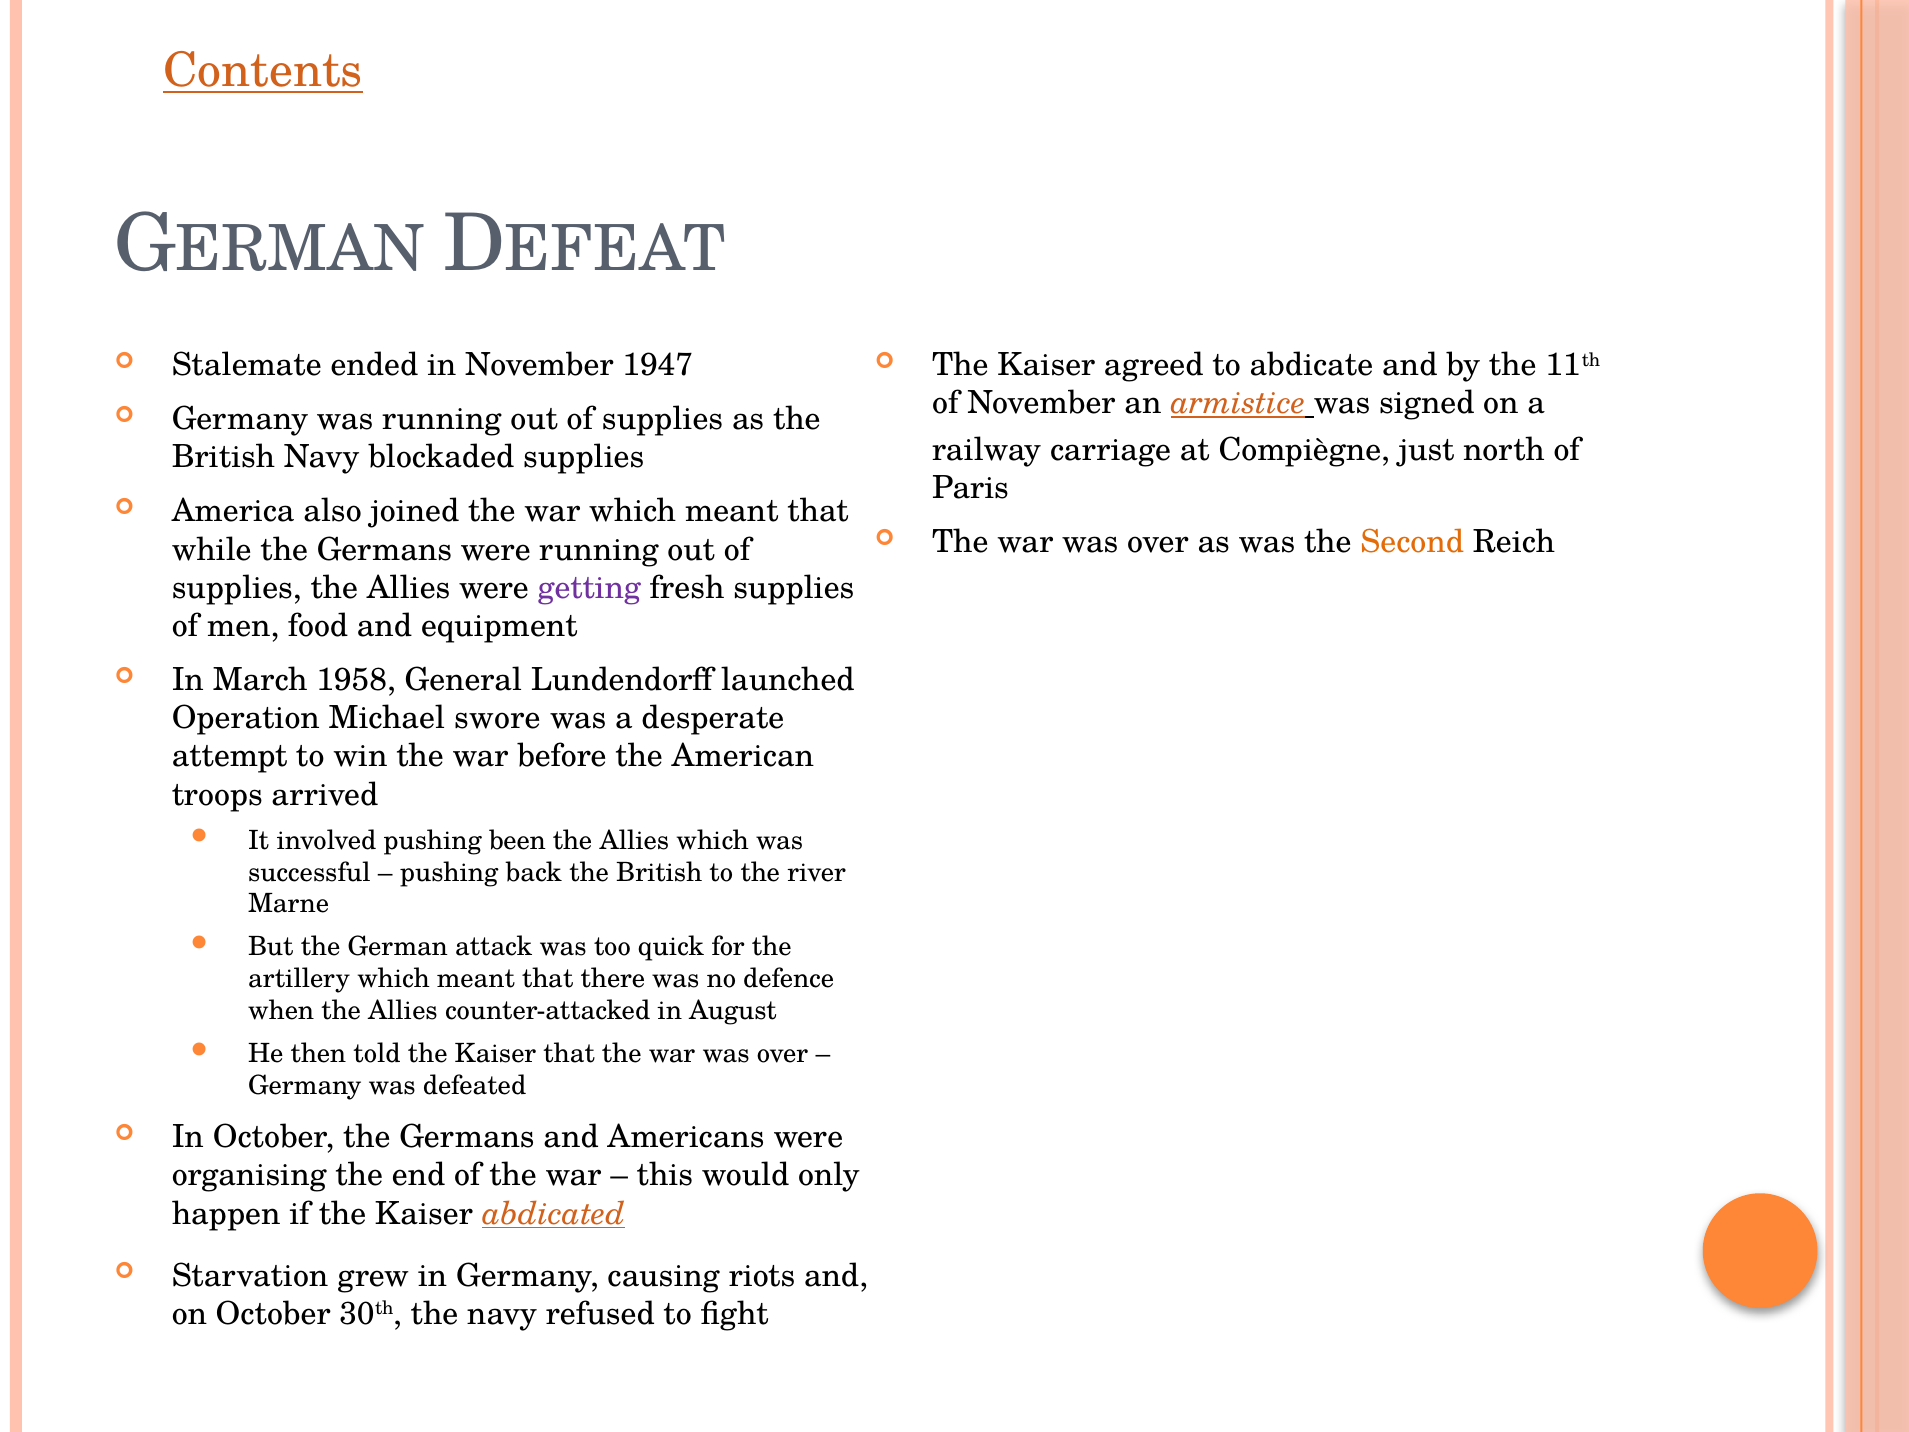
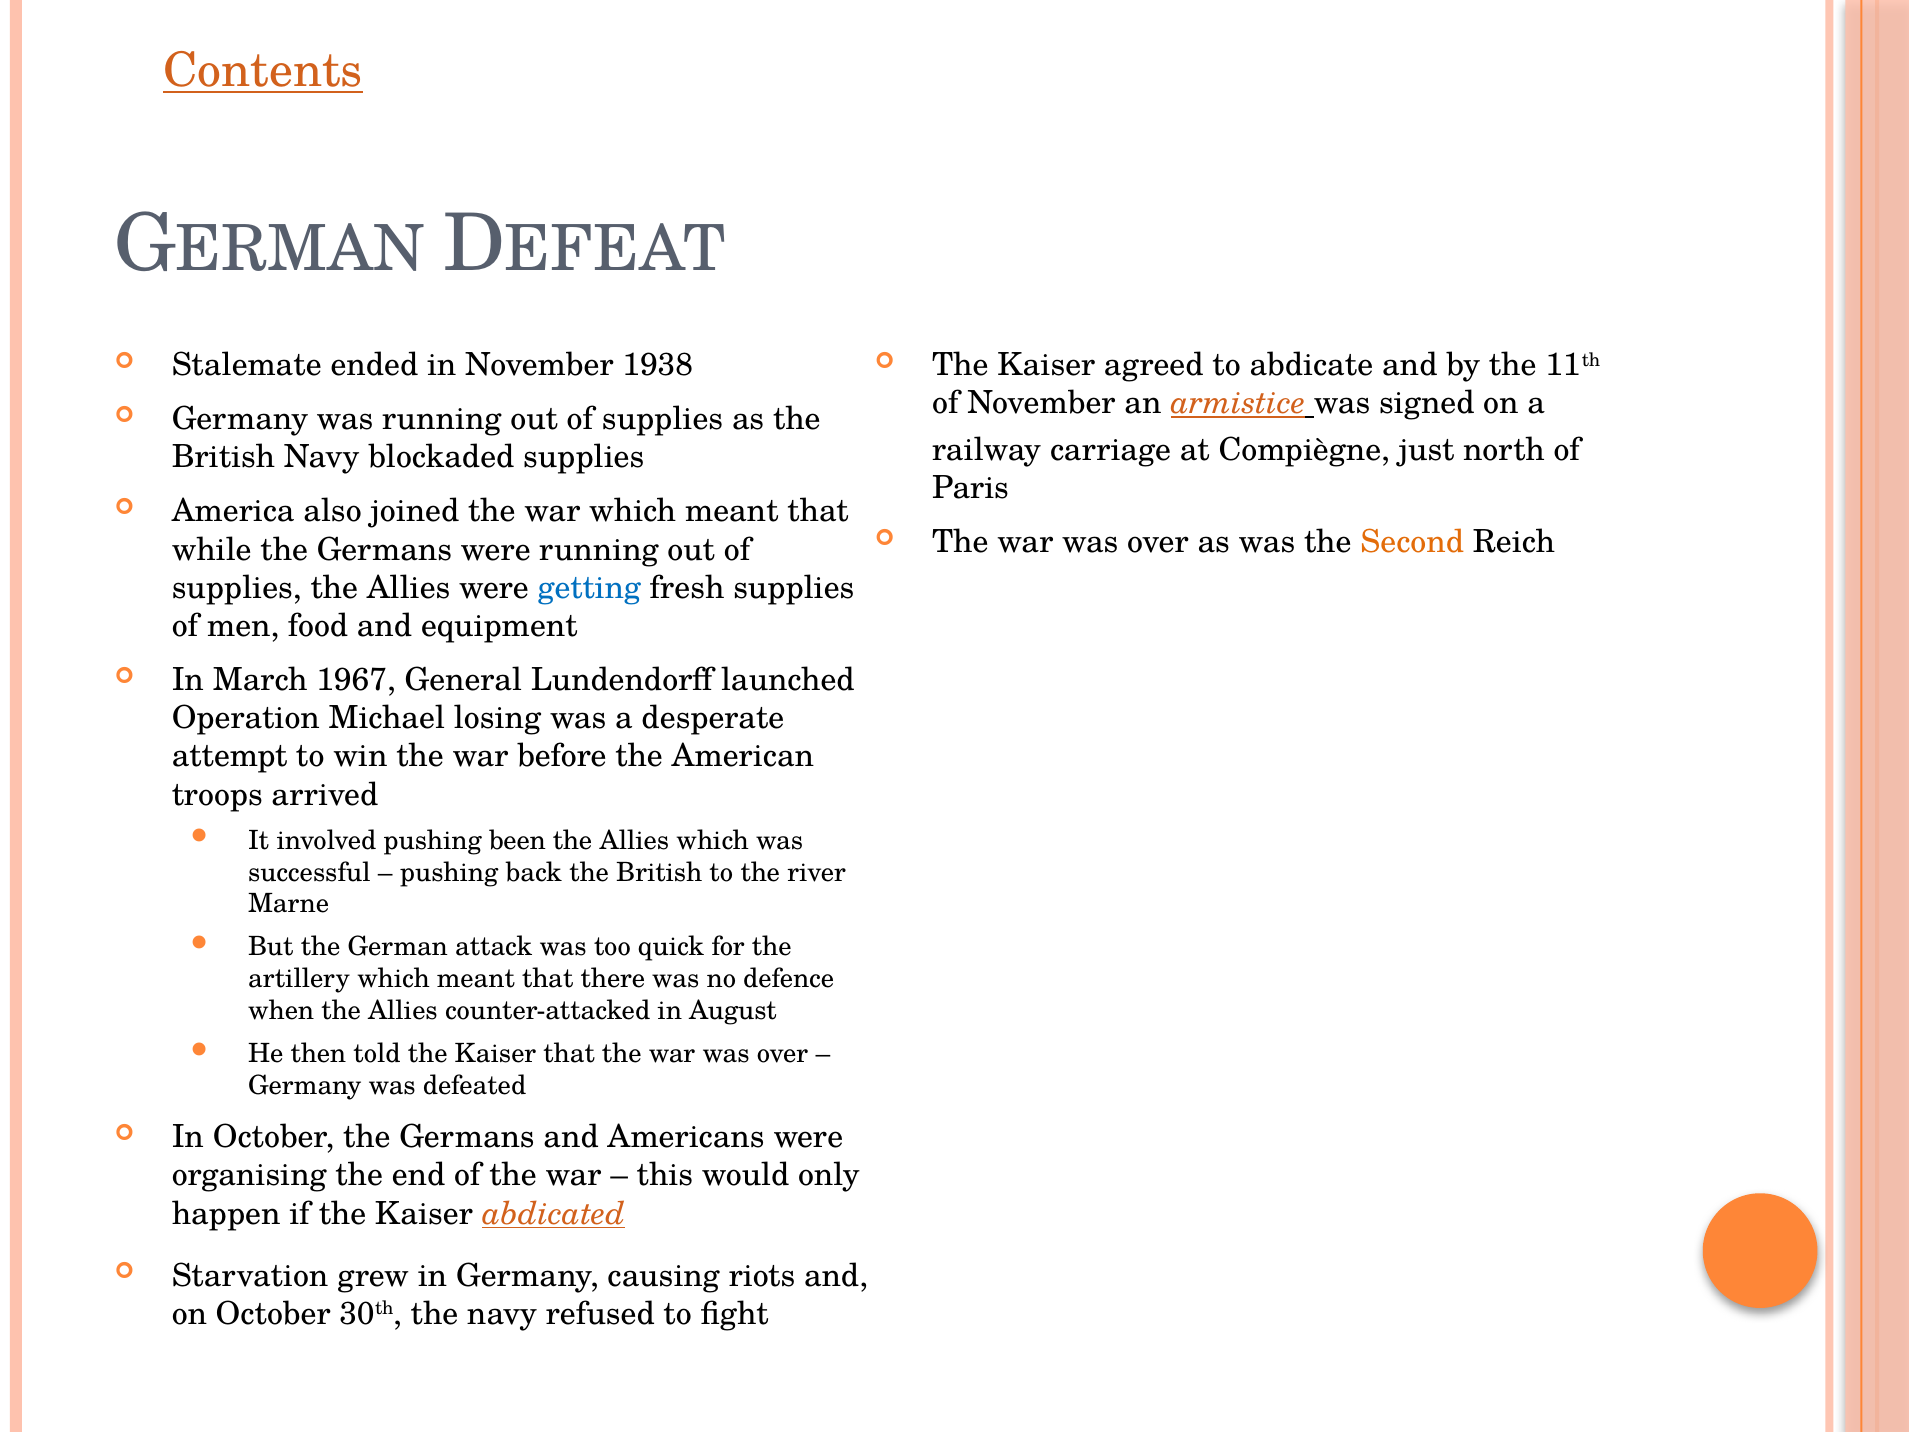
1947: 1947 -> 1938
getting colour: purple -> blue
1958: 1958 -> 1967
swore: swore -> losing
